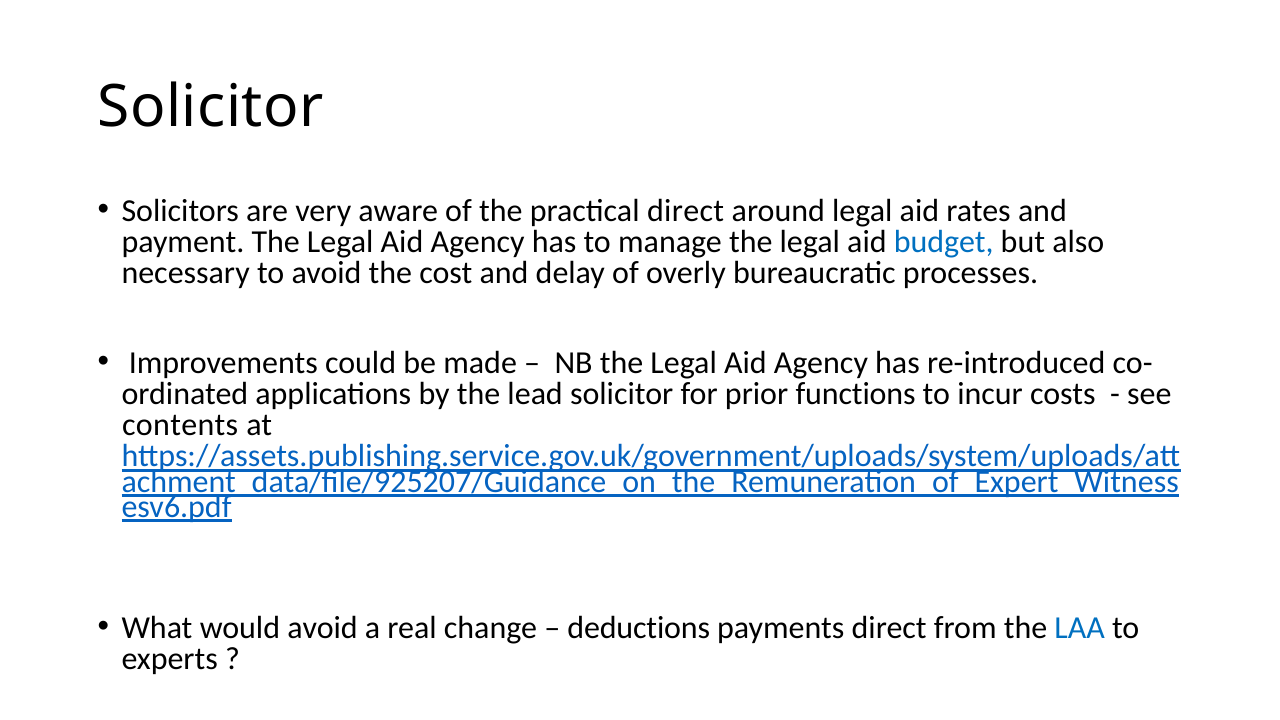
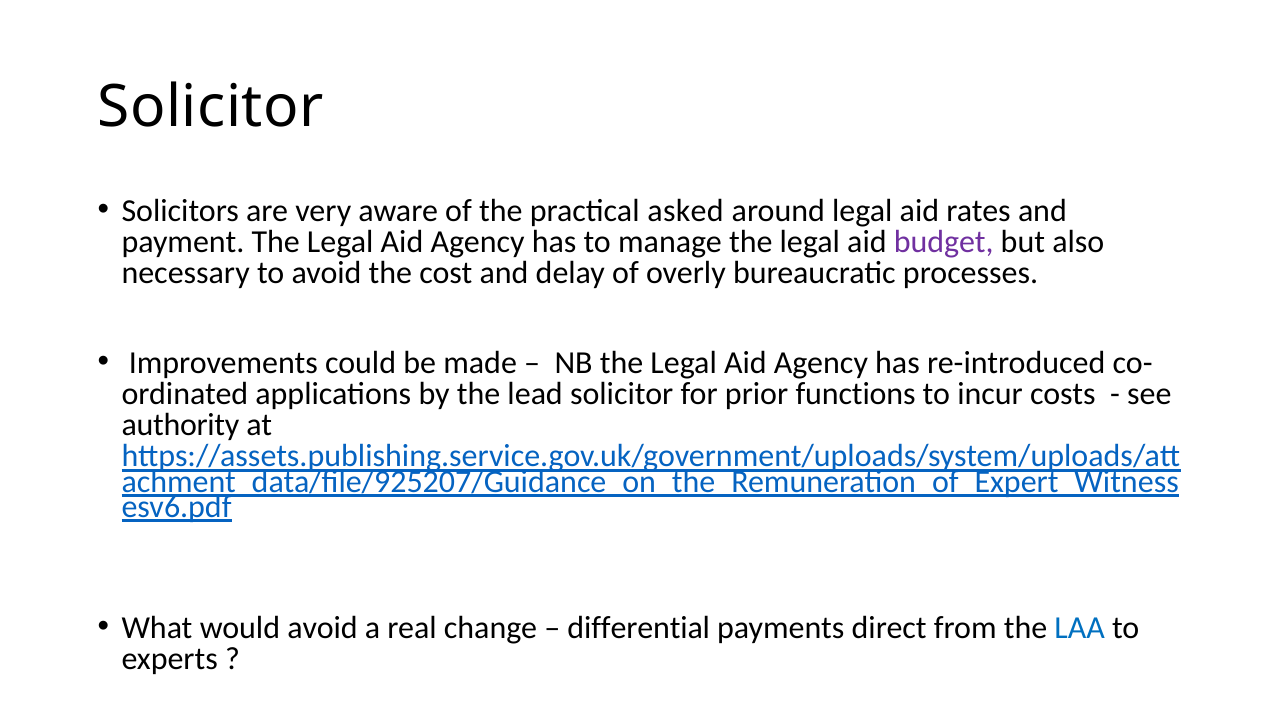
practical direct: direct -> asked
budget colour: blue -> purple
contents: contents -> authority
deductions: deductions -> differential
